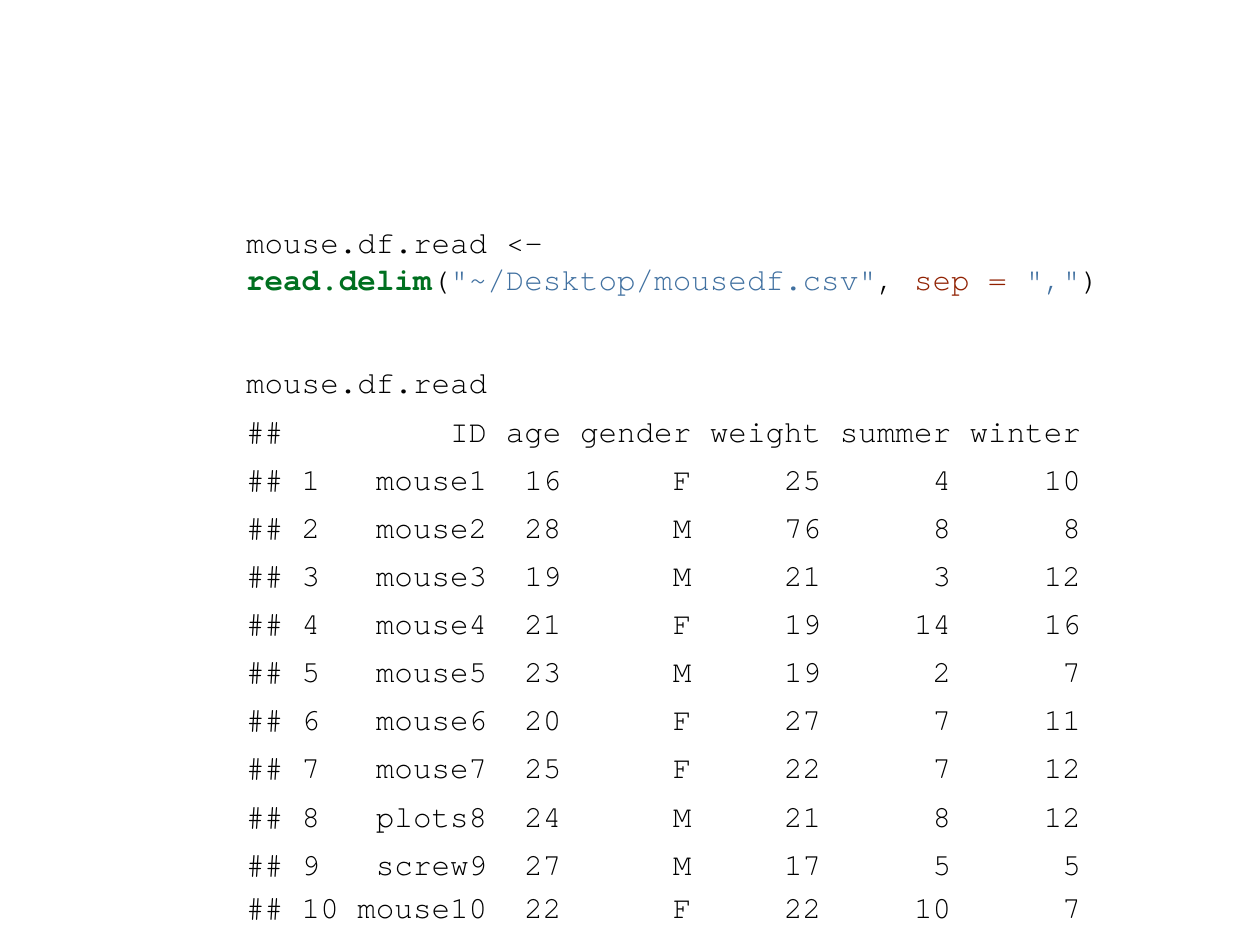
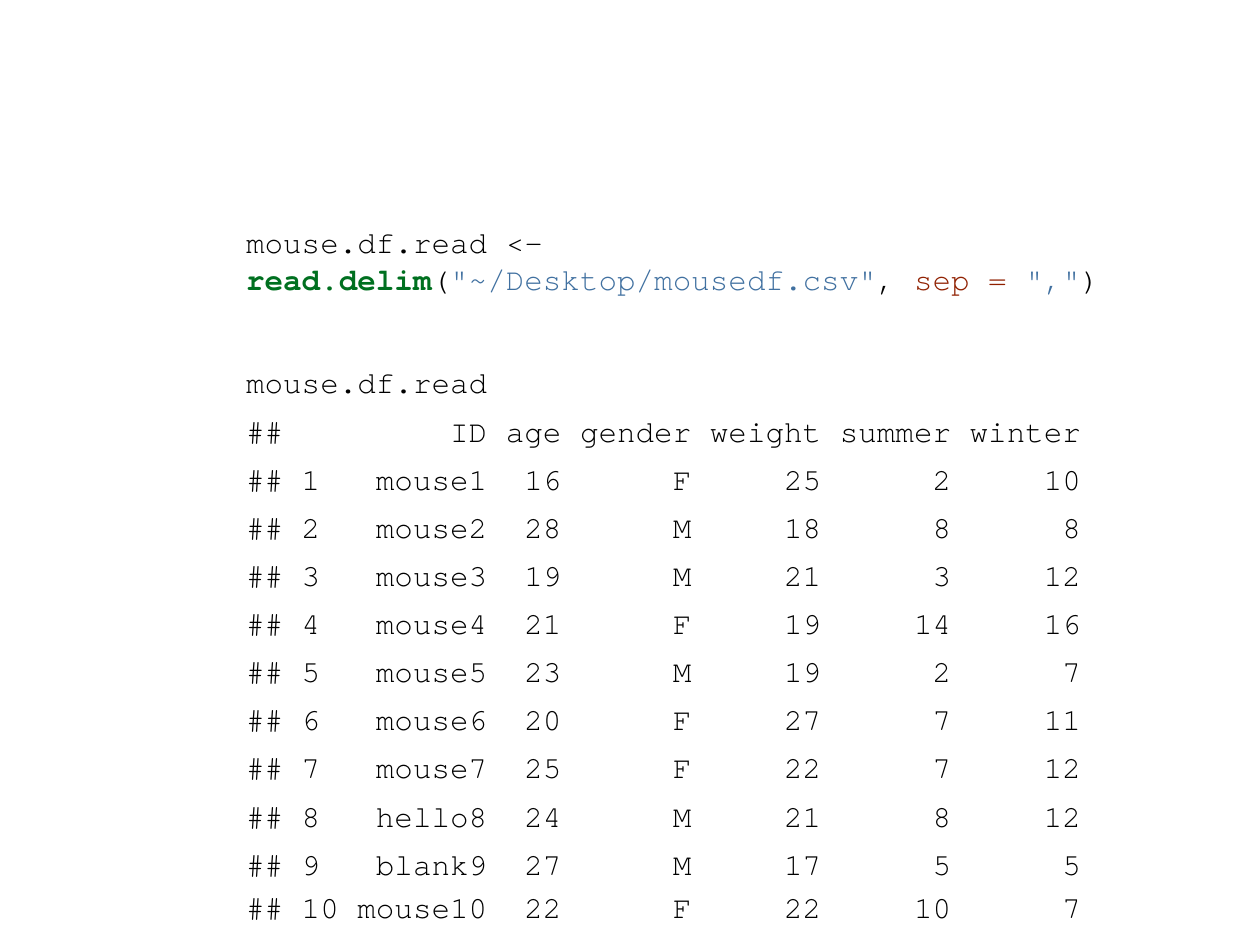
25 4: 4 -> 2
76: 76 -> 18
plots8: plots8 -> hello8
screw9: screw9 -> blank9
